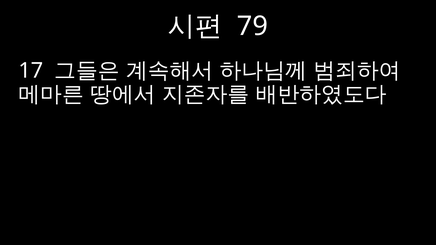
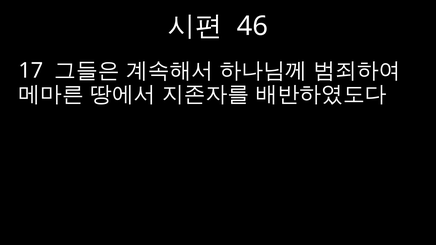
79: 79 -> 46
